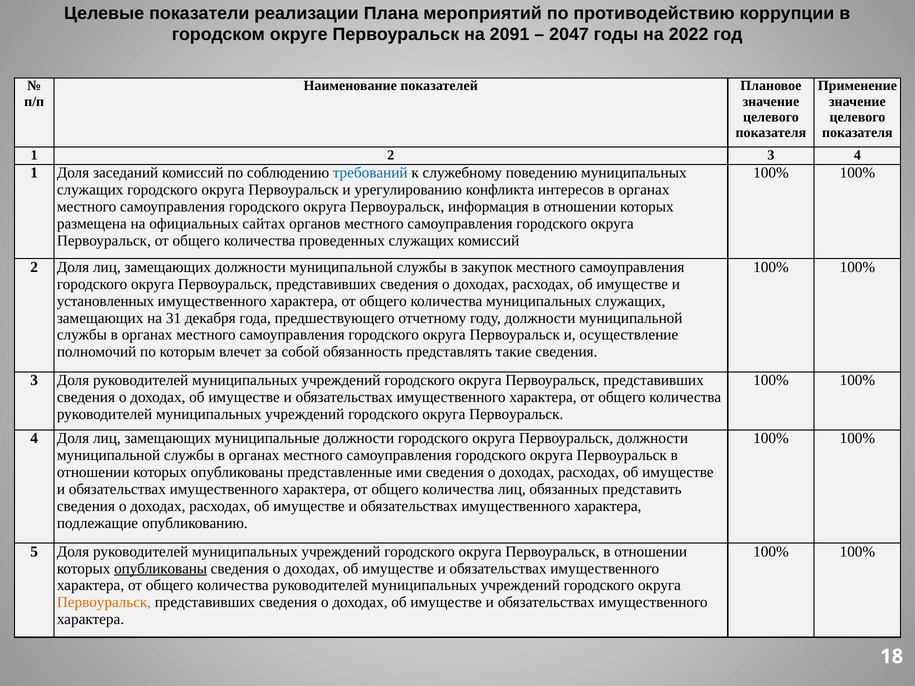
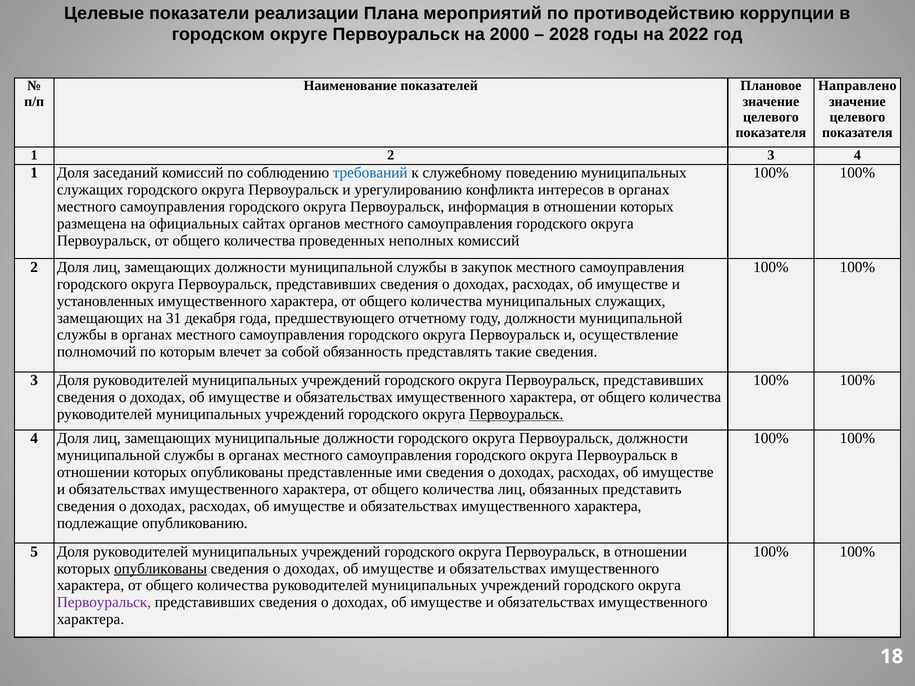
2091: 2091 -> 2000
2047: 2047 -> 2028
Применение: Применение -> Направлено
проведенных служащих: служащих -> неполных
Первоуральск at (516, 414) underline: none -> present
Первоуральск at (104, 603) colour: orange -> purple
